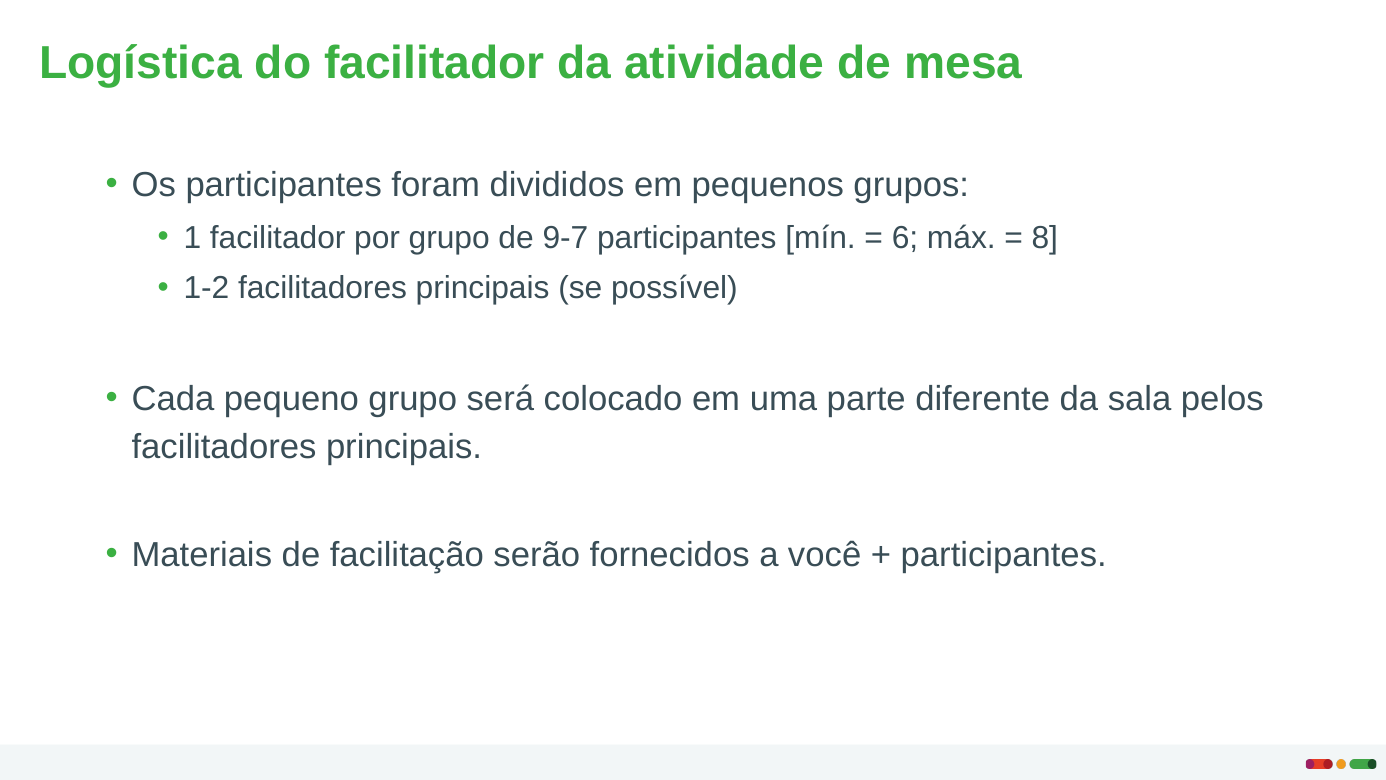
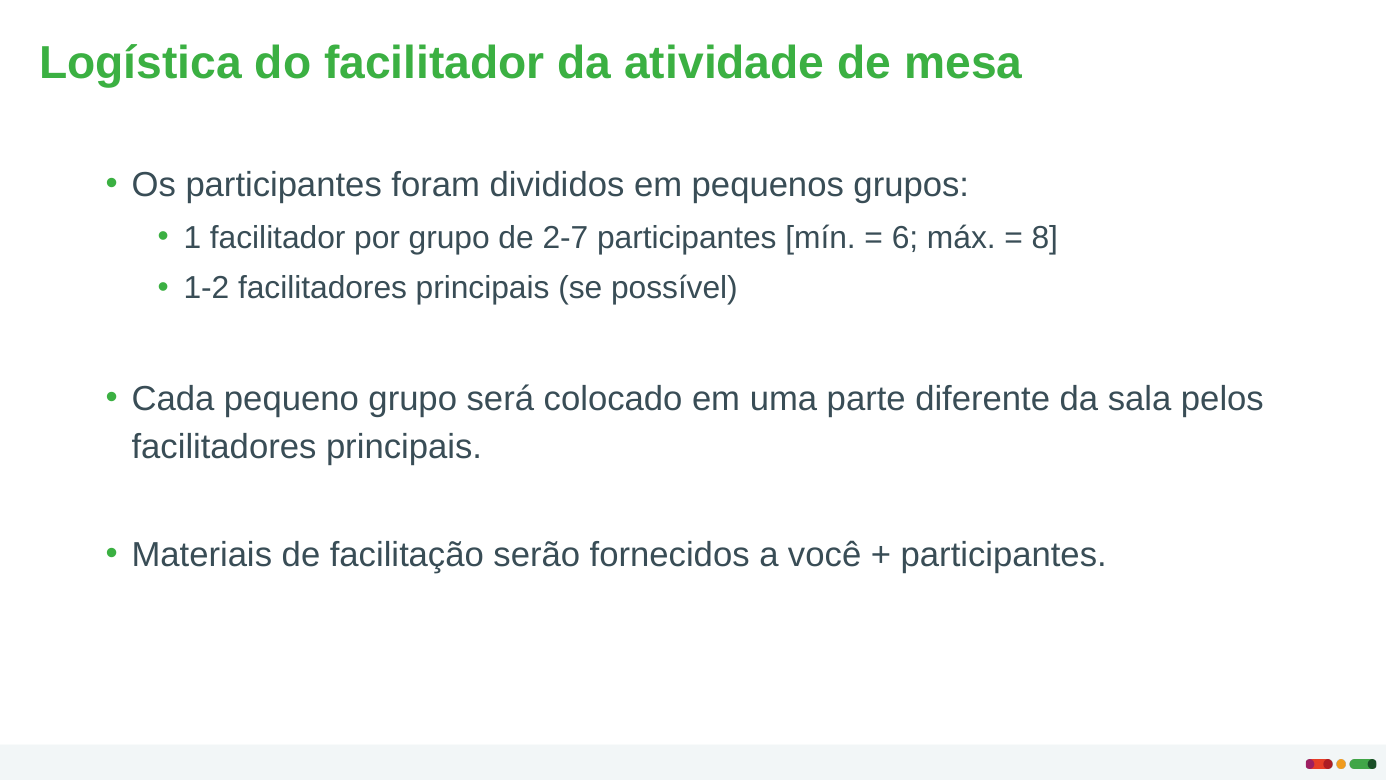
9-7: 9-7 -> 2-7
